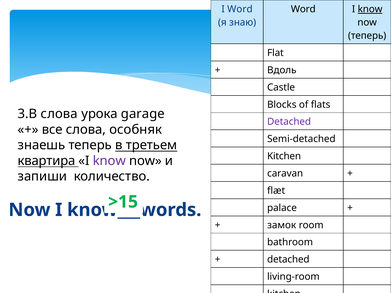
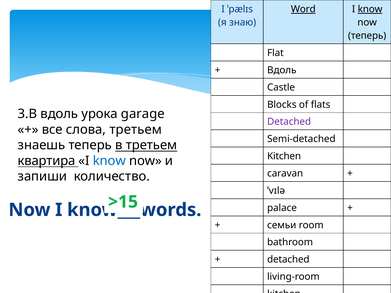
I Word: Word -> ˈpælɪs
Word at (303, 9) underline: none -> present
3.В слова: слова -> вдоль
слова особняк: особняк -> третьем
know at (109, 161) colour: purple -> blue
flæt: flæt -> ˈvɪlə
замок: замок -> семьи
